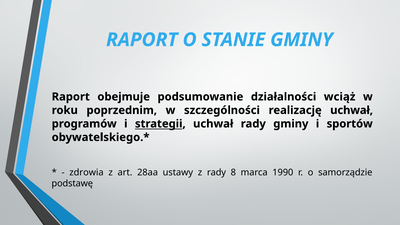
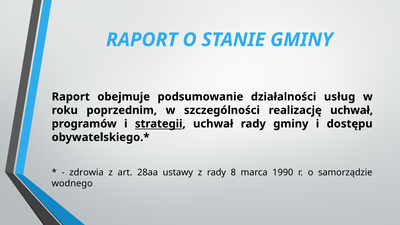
wciąż: wciąż -> usług
sportów: sportów -> dostępu
podstawę: podstawę -> wodnego
